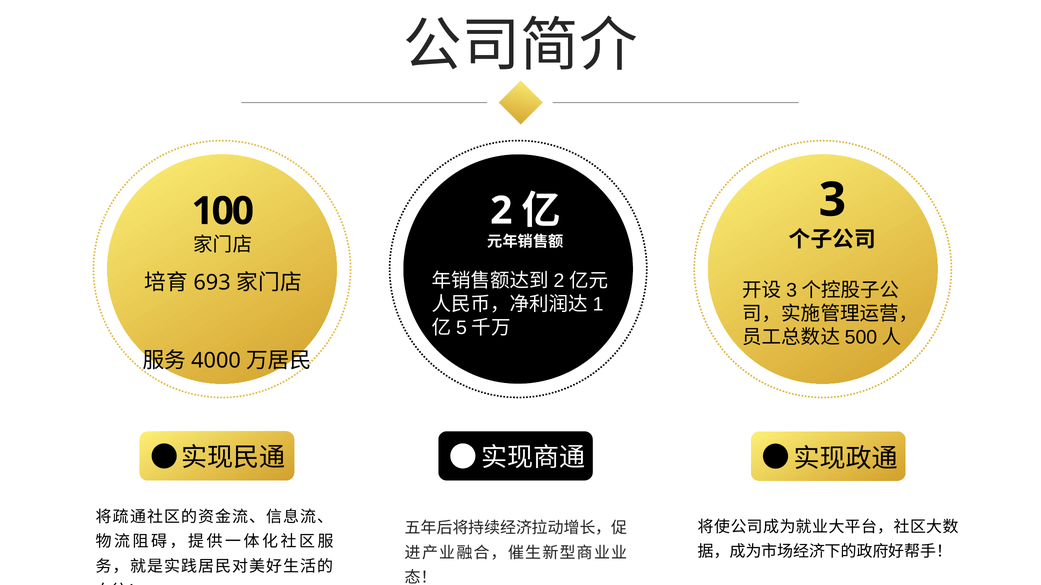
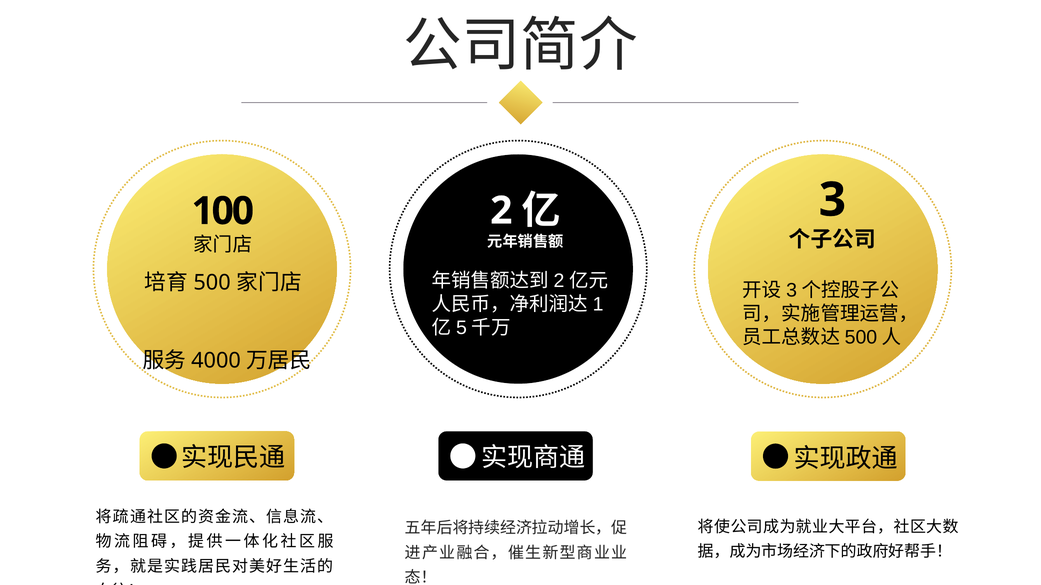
693: 693 -> 500
